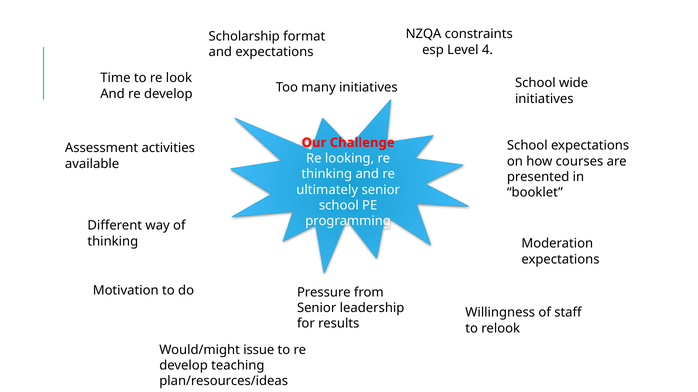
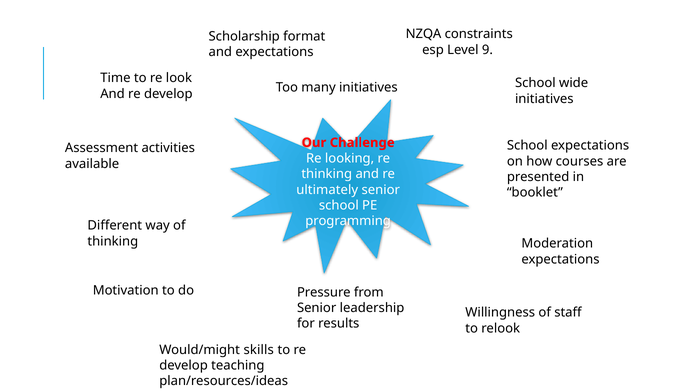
4: 4 -> 9
issue: issue -> skills
